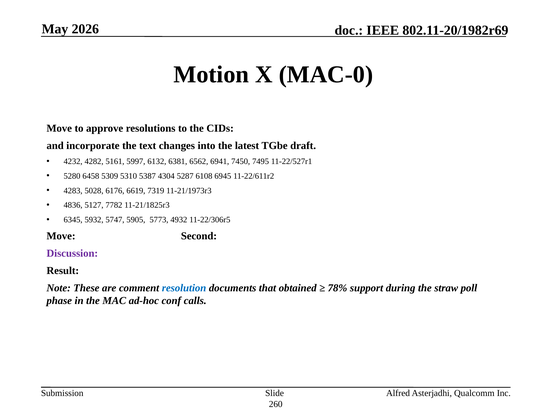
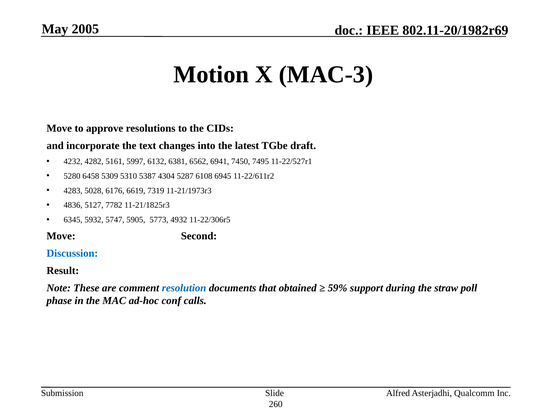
2026: 2026 -> 2005
MAC-0: MAC-0 -> MAC-3
Discussion colour: purple -> blue
78%: 78% -> 59%
